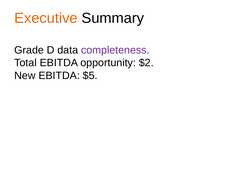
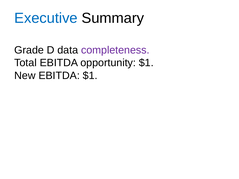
Executive colour: orange -> blue
opportunity $2: $2 -> $1
EBITDA $5: $5 -> $1
